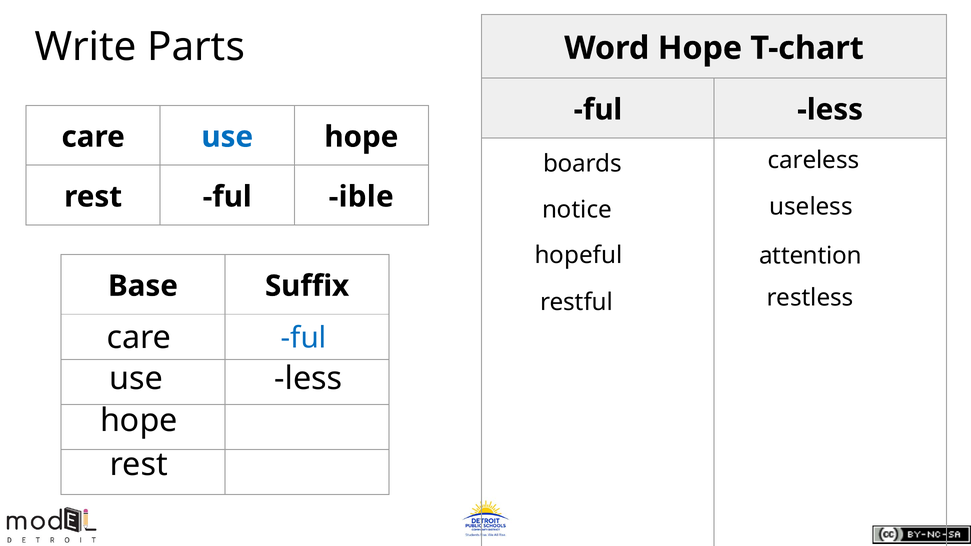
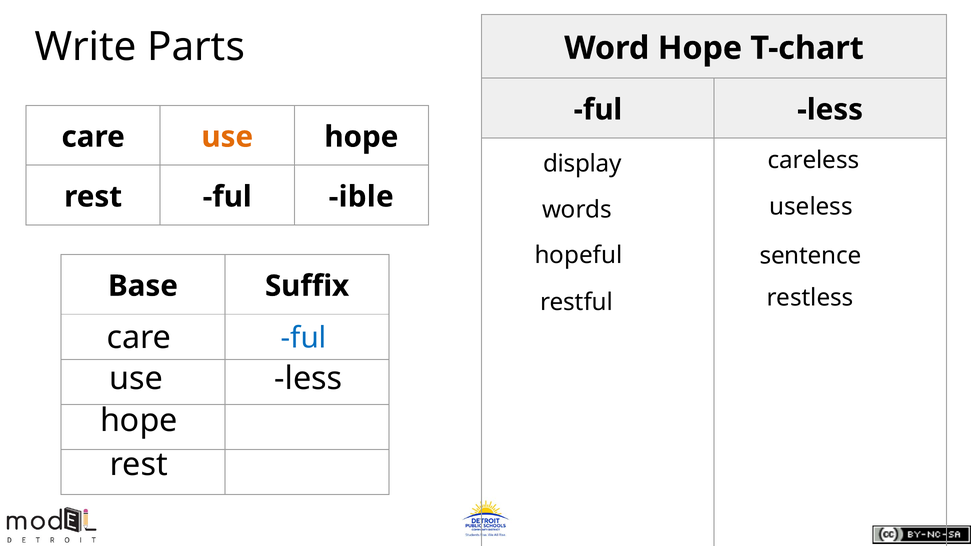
use at (227, 137) colour: blue -> orange
boards: boards -> display
notice: notice -> words
attention: attention -> sentence
